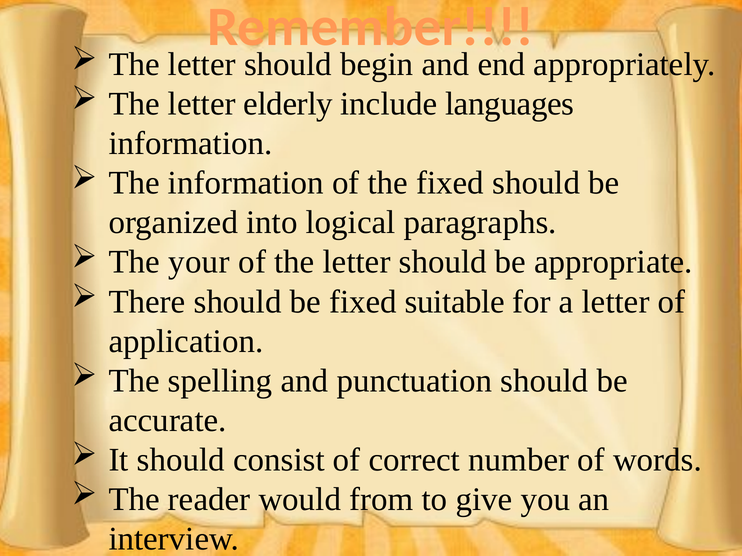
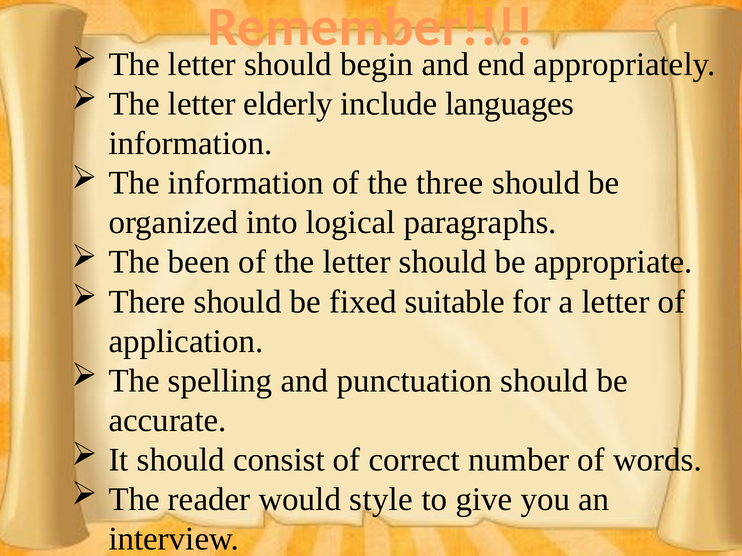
the fixed: fixed -> three
your: your -> been
from: from -> style
